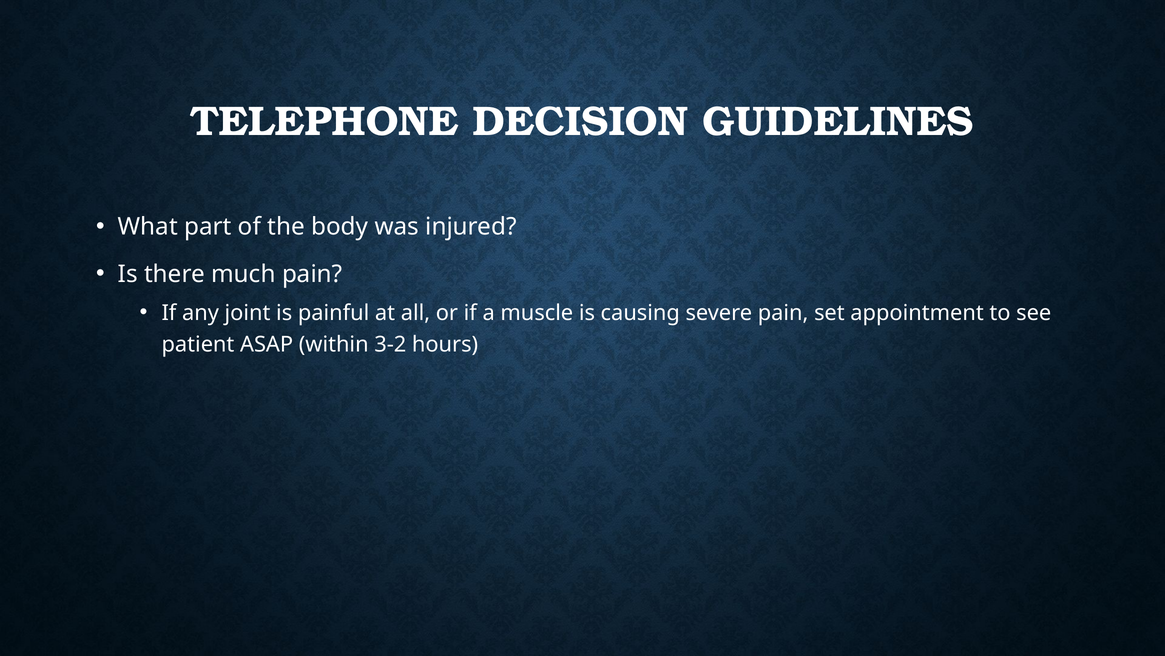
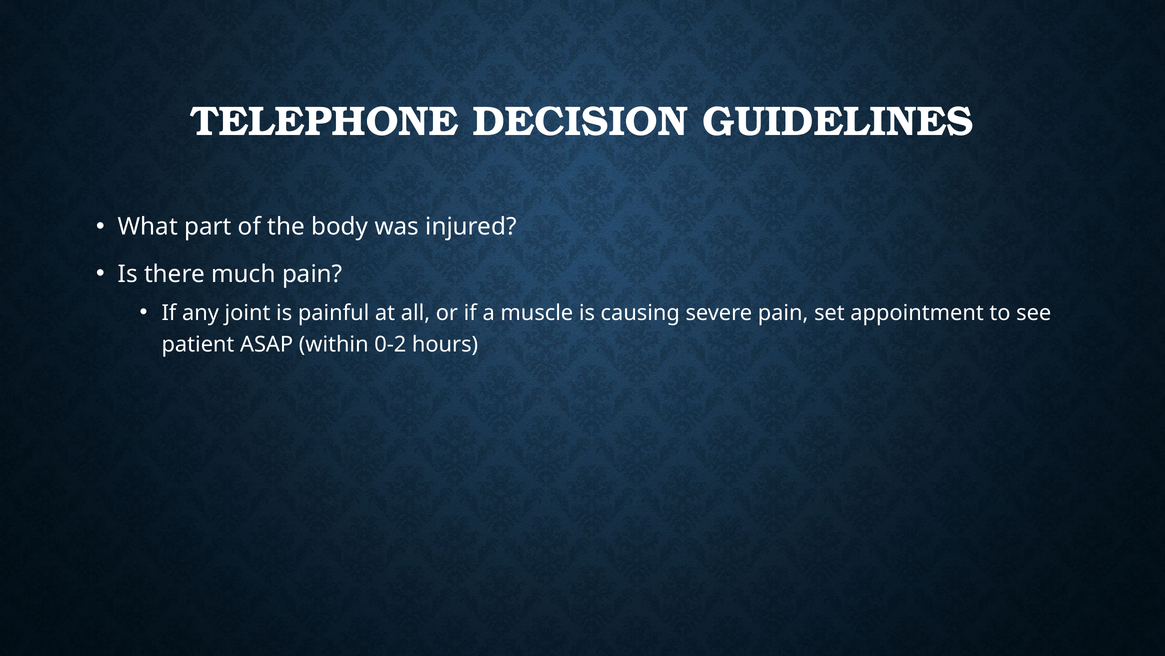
3-2: 3-2 -> 0-2
